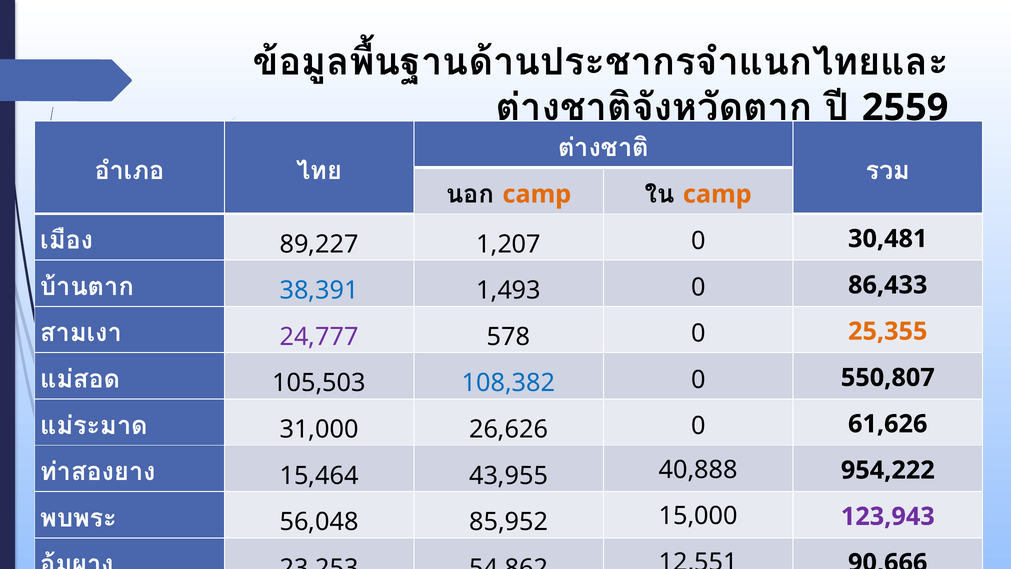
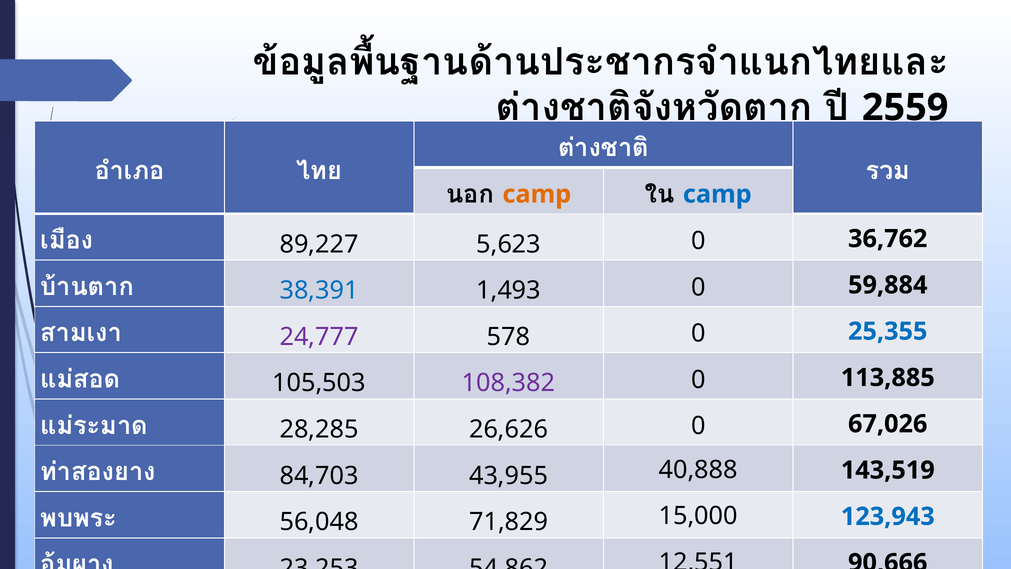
camp at (717, 194) colour: orange -> blue
1,207: 1,207 -> 5,623
30,481: 30,481 -> 36,762
86,433: 86,433 -> 59,884
25,355 colour: orange -> blue
108,382 colour: blue -> purple
550,807: 550,807 -> 113,885
31,000: 31,000 -> 28,285
61,626: 61,626 -> 67,026
15,464: 15,464 -> 84,703
954,222: 954,222 -> 143,519
85,952: 85,952 -> 71,829
123,943 colour: purple -> blue
